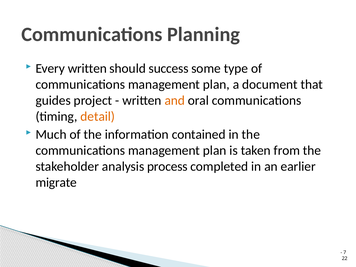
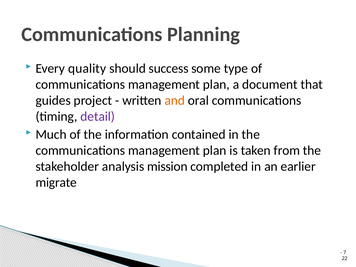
Every written: written -> quality
detail colour: orange -> purple
process: process -> mission
